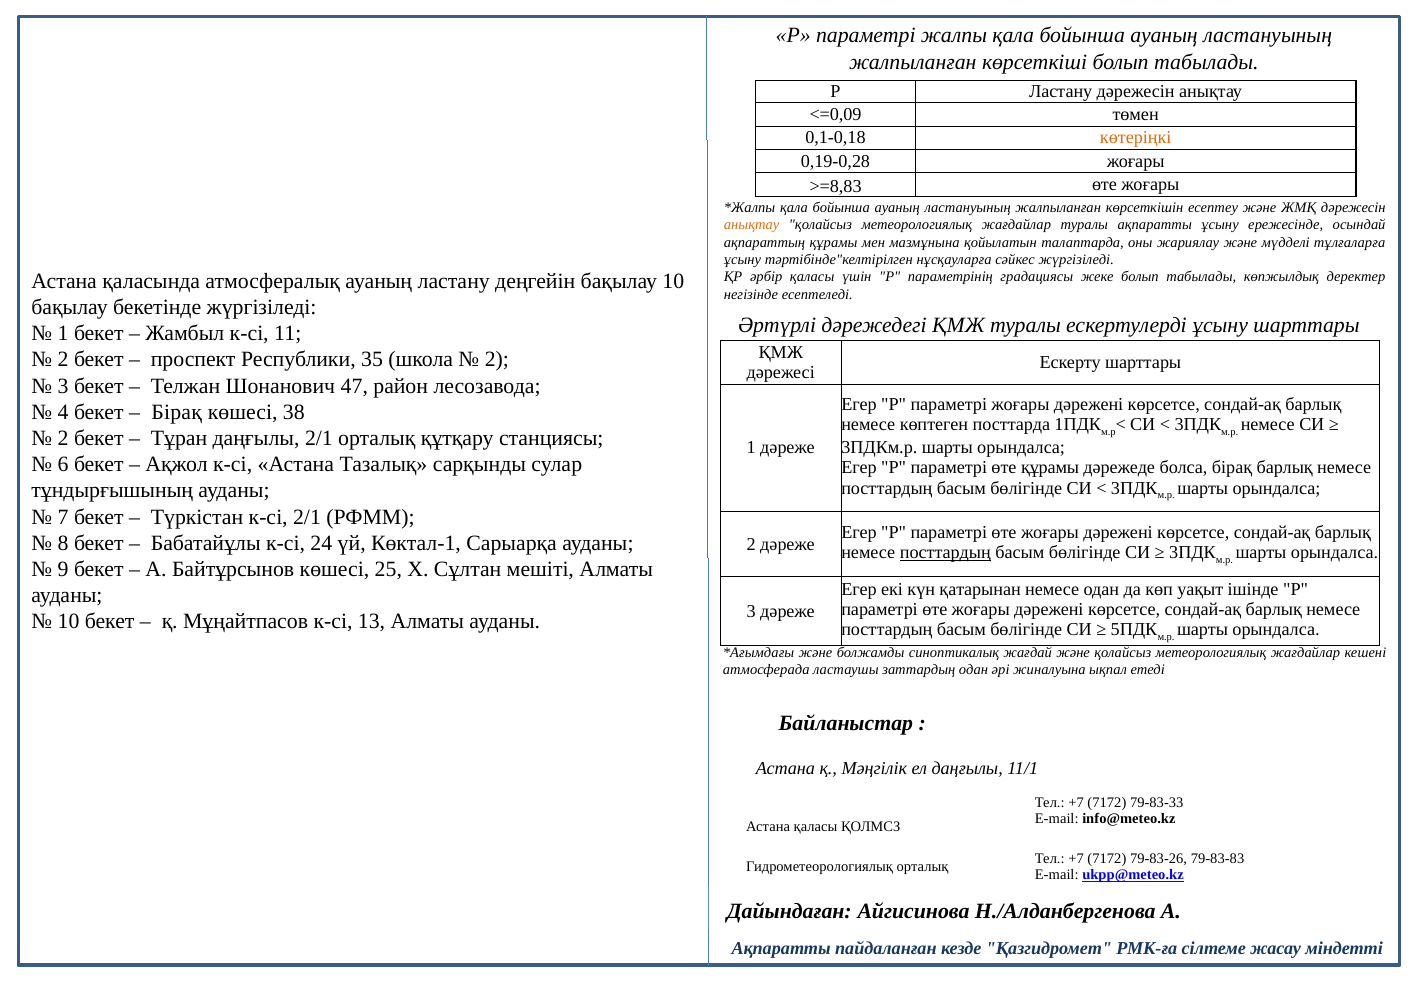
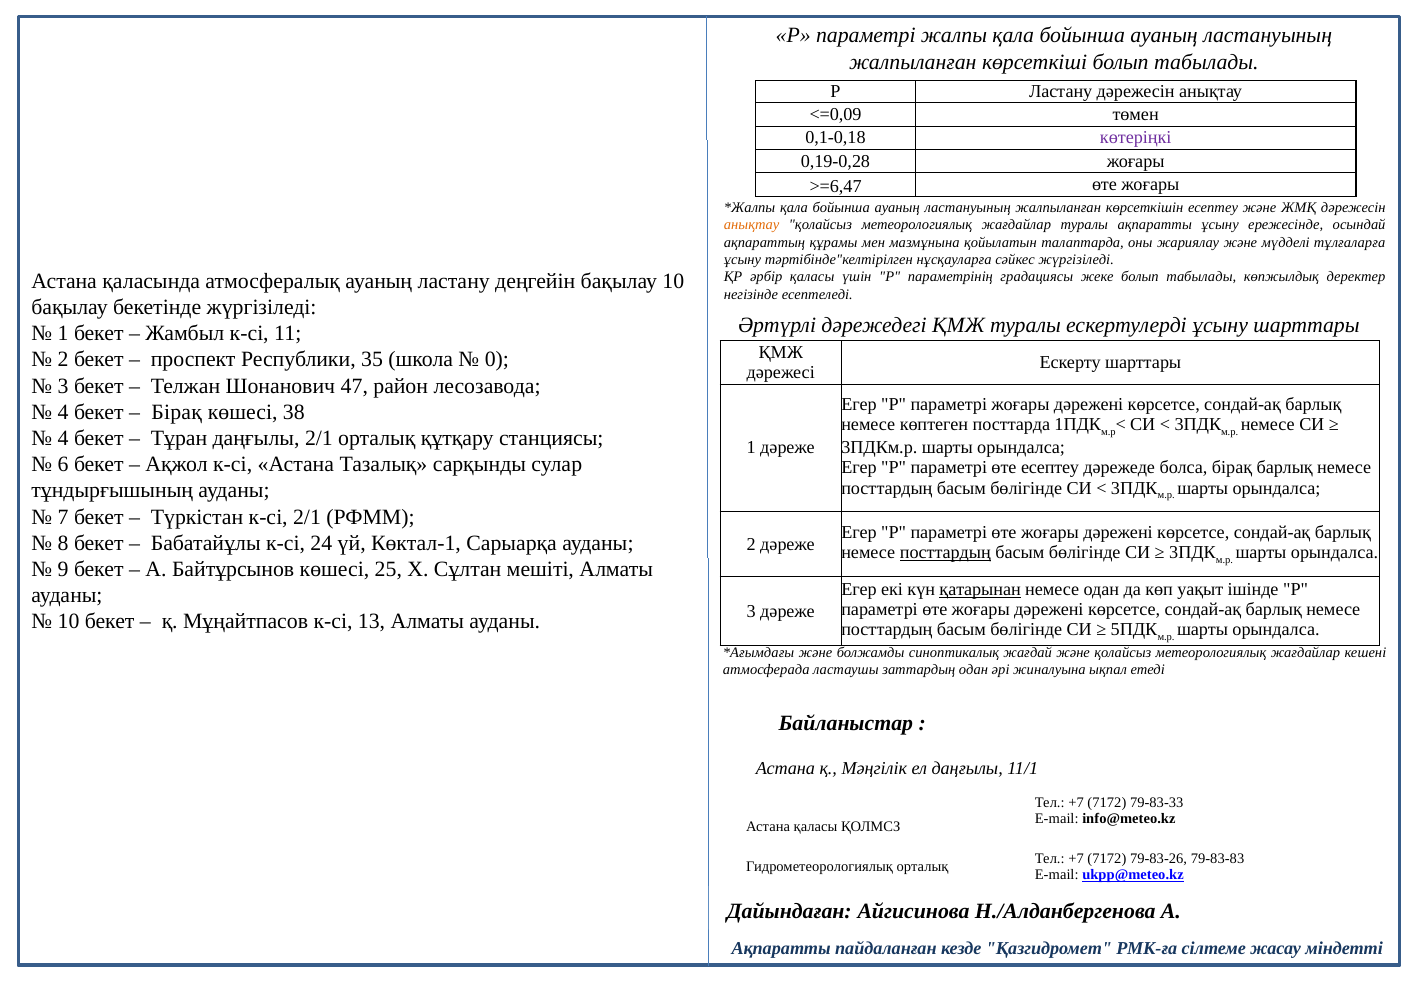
көтеріңкі colour: orange -> purple
>=8,83: >=8,83 -> >=6,47
2 at (497, 360): 2 -> 0
2 at (63, 438): 2 -> 4
өте құрамы: құрамы -> есептеу
қатарынан underline: none -> present
